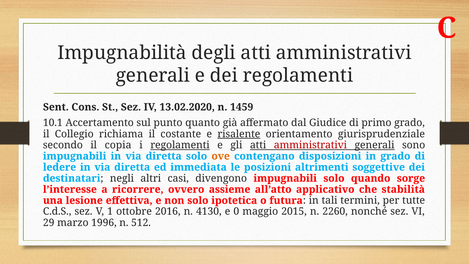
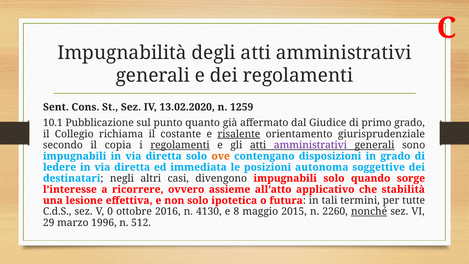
1459: 1459 -> 1259
Accertamento: Accertamento -> Pubblicazione
amministrativi at (310, 145) colour: red -> purple
altrimenti: altrimenti -> autonoma
1: 1 -> 0
0: 0 -> 8
nonché underline: none -> present
